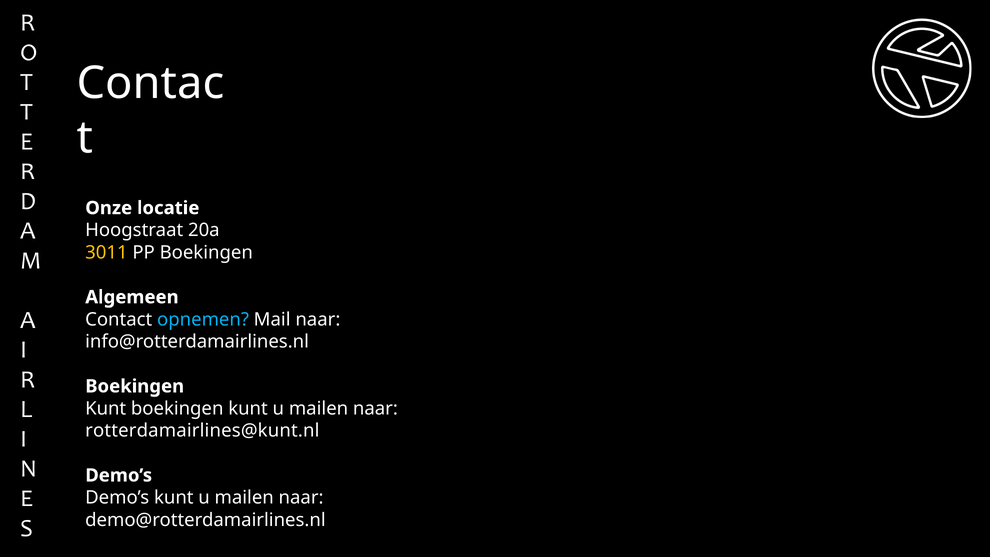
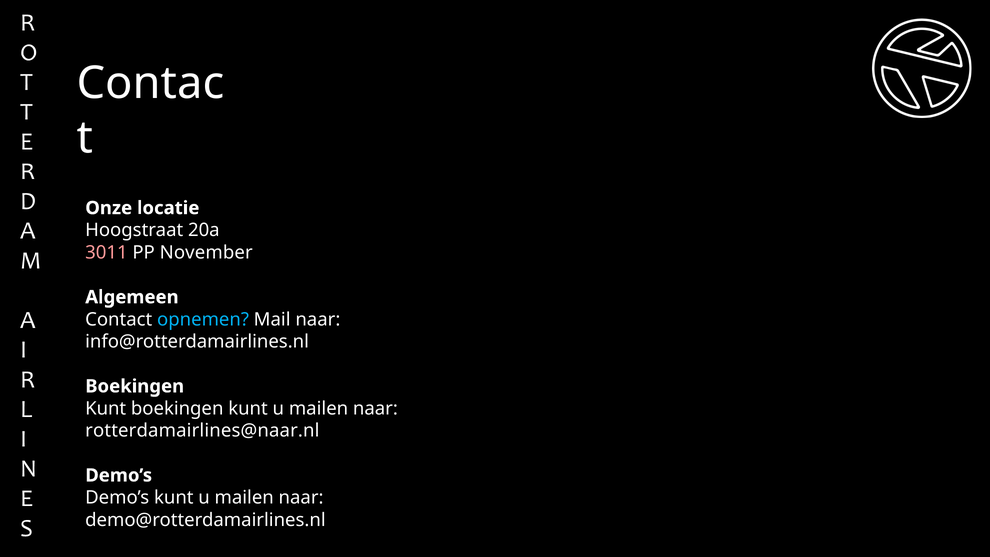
3011 colour: yellow -> pink
PP Boekingen: Boekingen -> November
rotterdamairlines@kunt.nl: rotterdamairlines@kunt.nl -> rotterdamairlines@naar.nl
